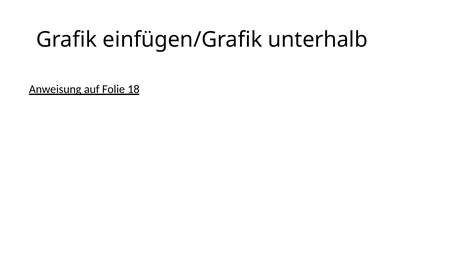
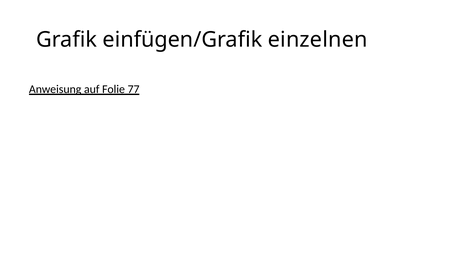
unterhalb: unterhalb -> einzelnen
18: 18 -> 77
